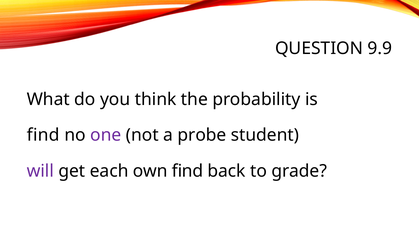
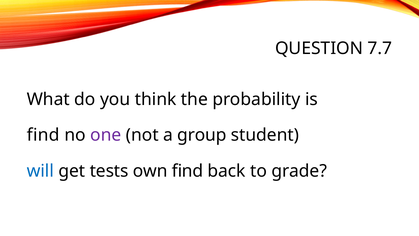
9.9: 9.9 -> 7.7
probe: probe -> group
will colour: purple -> blue
each: each -> tests
